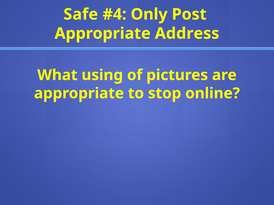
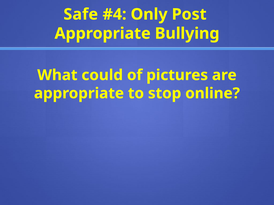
Address: Address -> Bullying
using: using -> could
